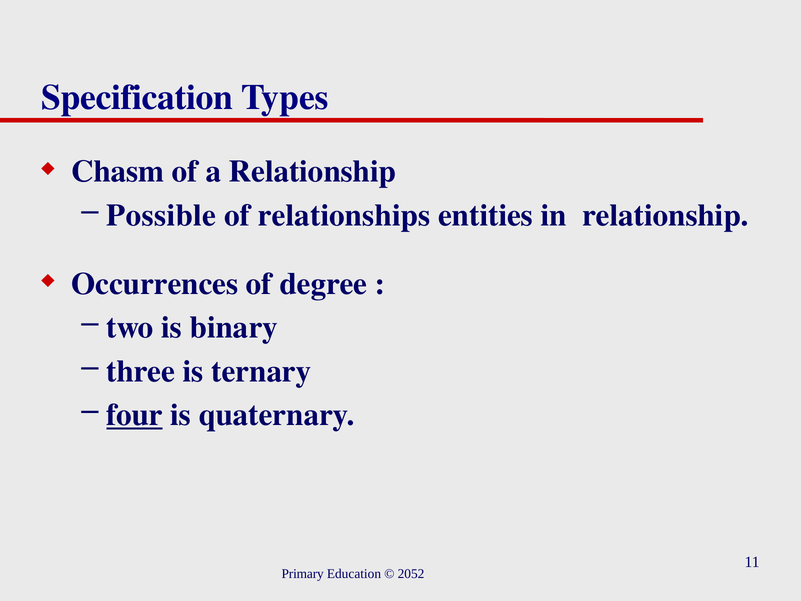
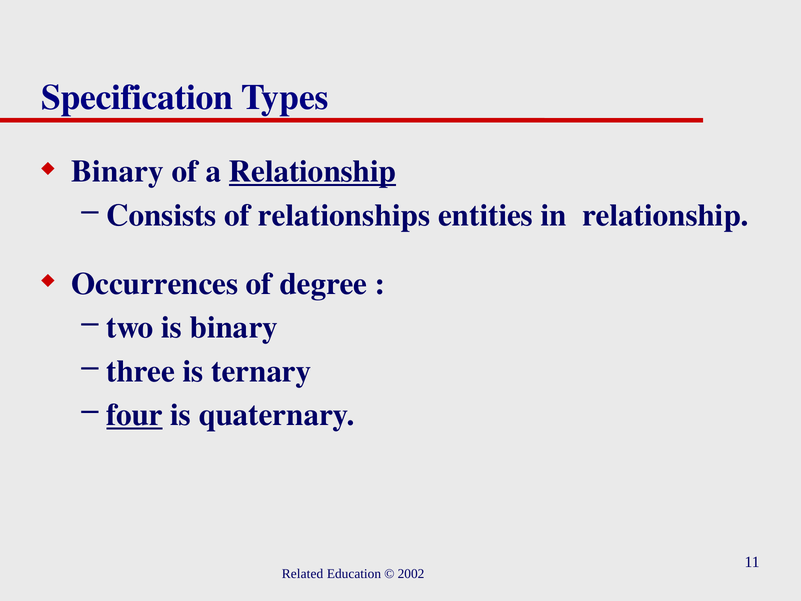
Chasm at (118, 172): Chasm -> Binary
Relationship at (312, 172) underline: none -> present
Possible: Possible -> Consists
Primary: Primary -> Related
2052: 2052 -> 2002
